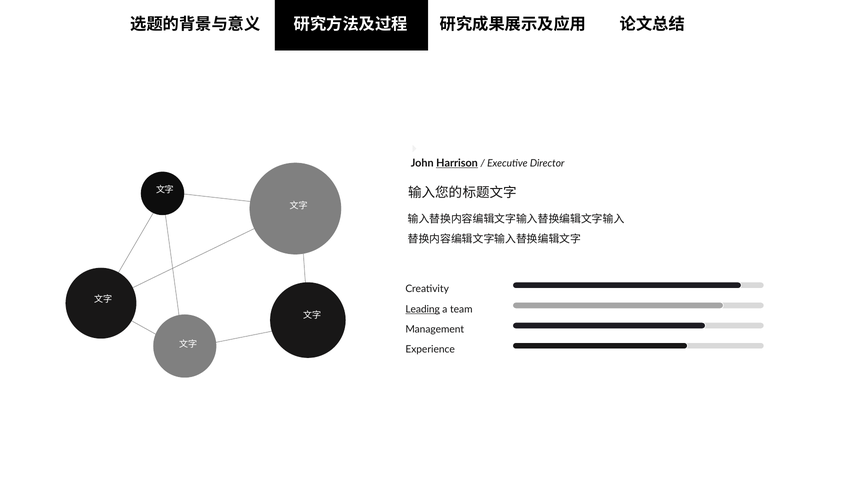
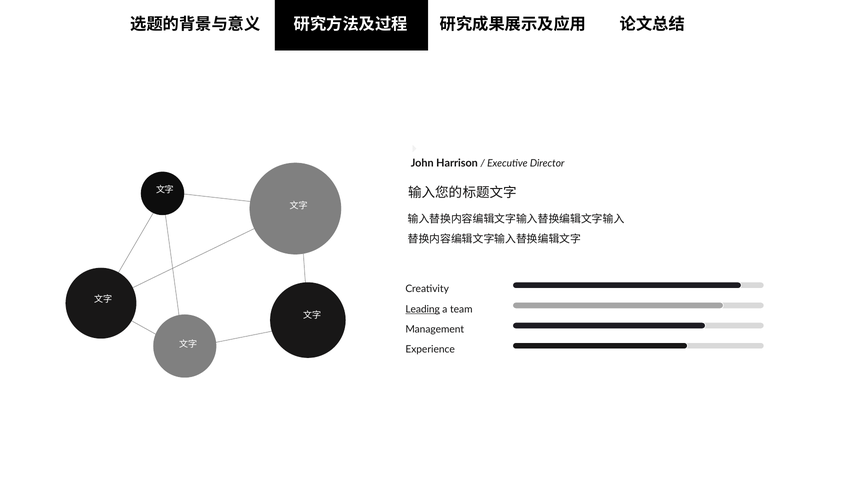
Harrison underline: present -> none
